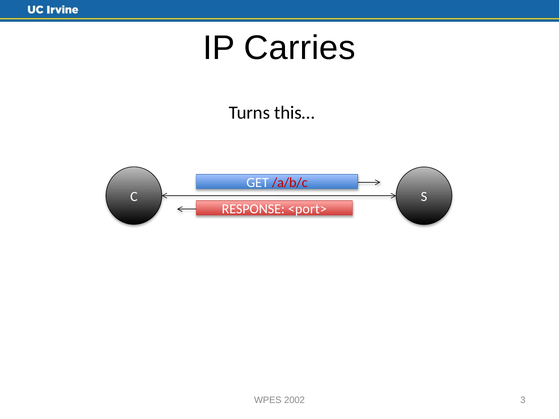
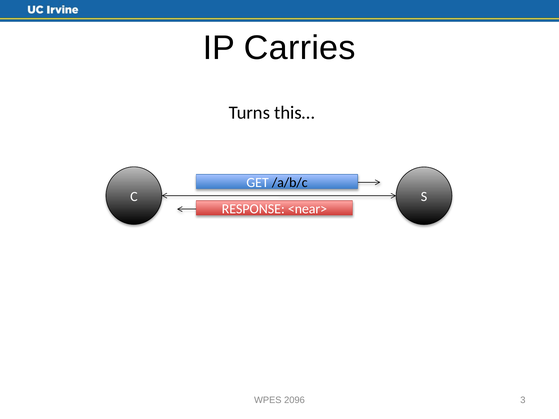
/a/b/c colour: red -> black
<port>: <port> -> <near>
2002: 2002 -> 2096
